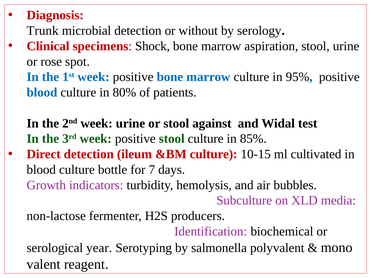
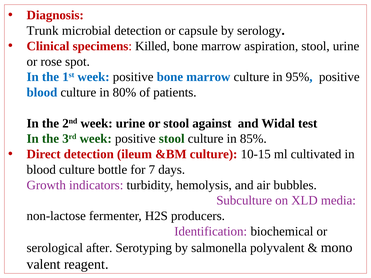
without: without -> capsule
Shock: Shock -> Killed
year: year -> after
